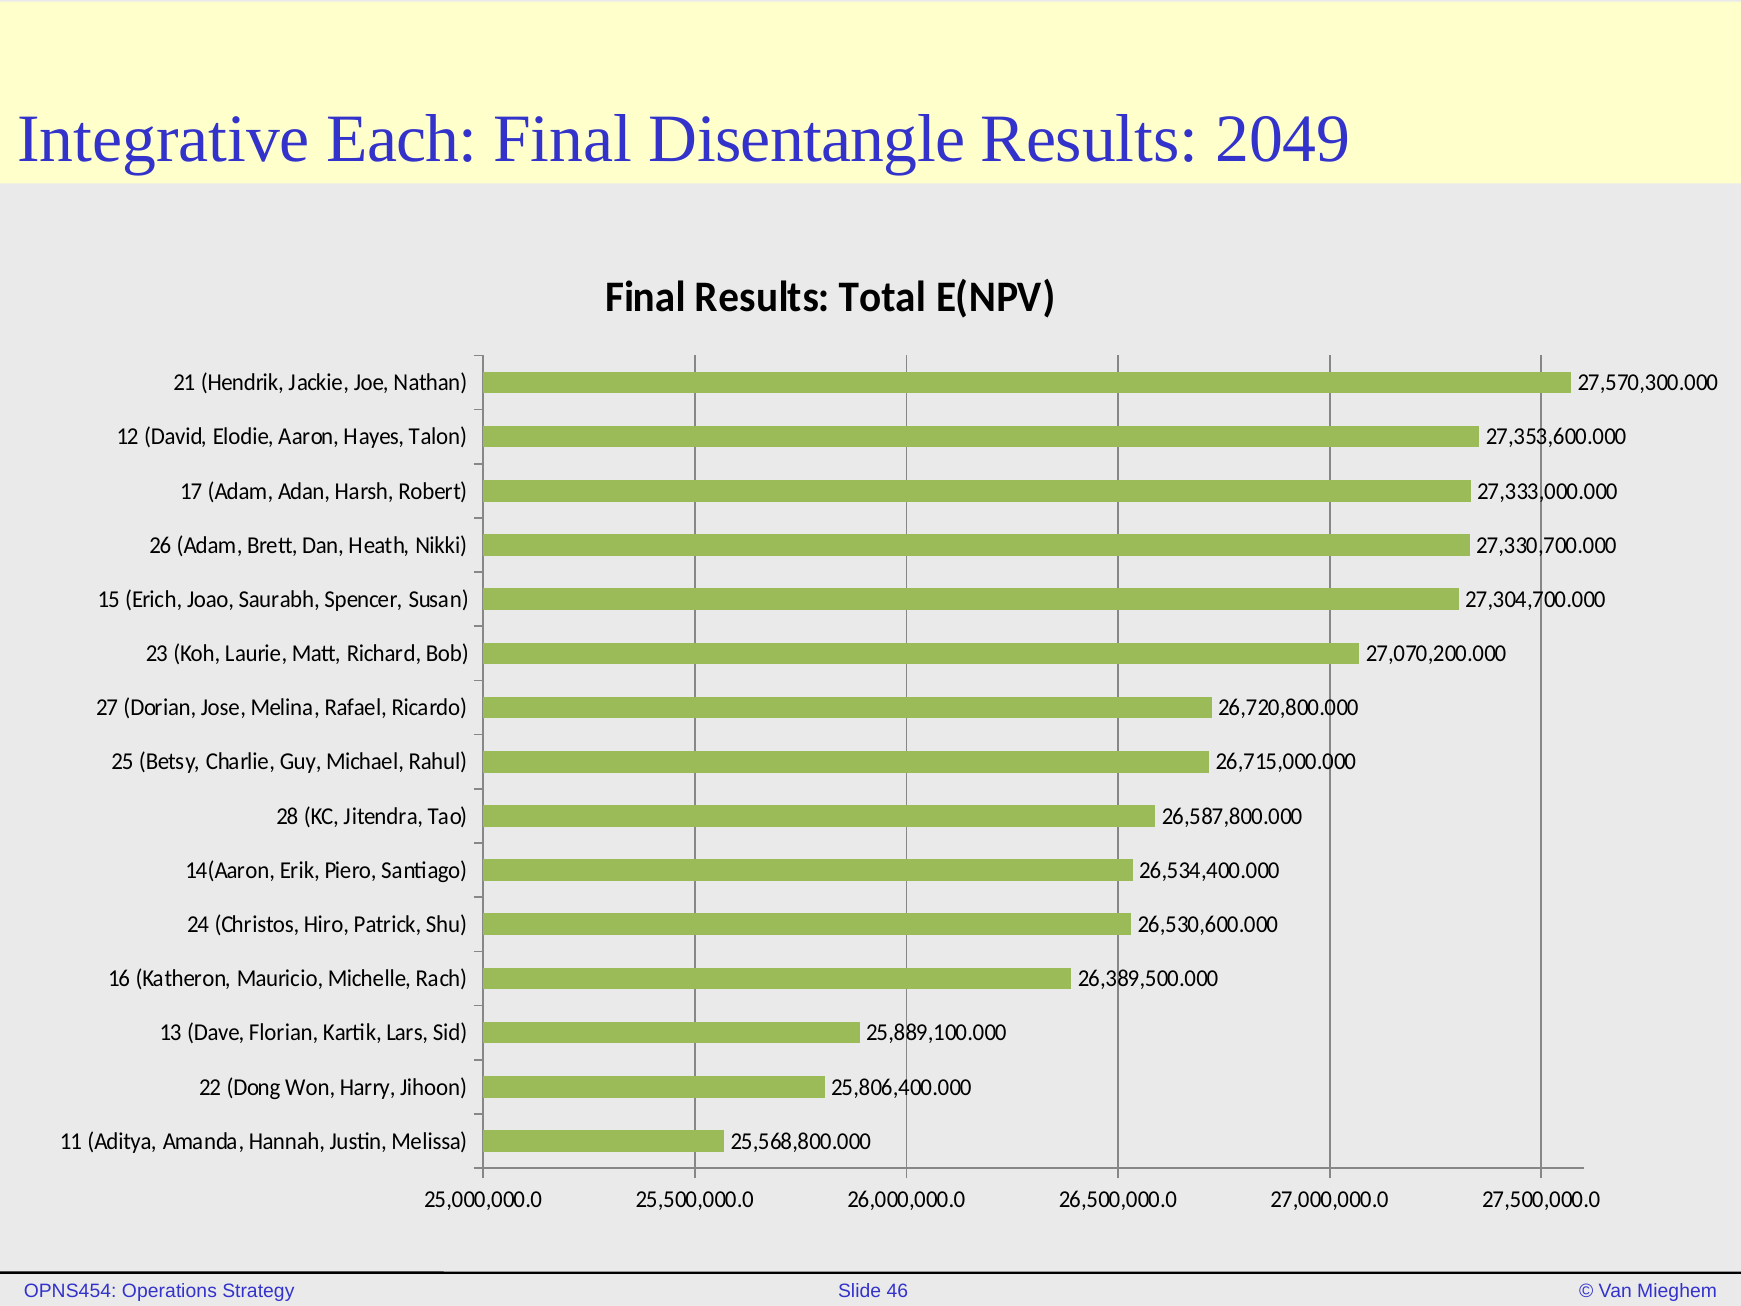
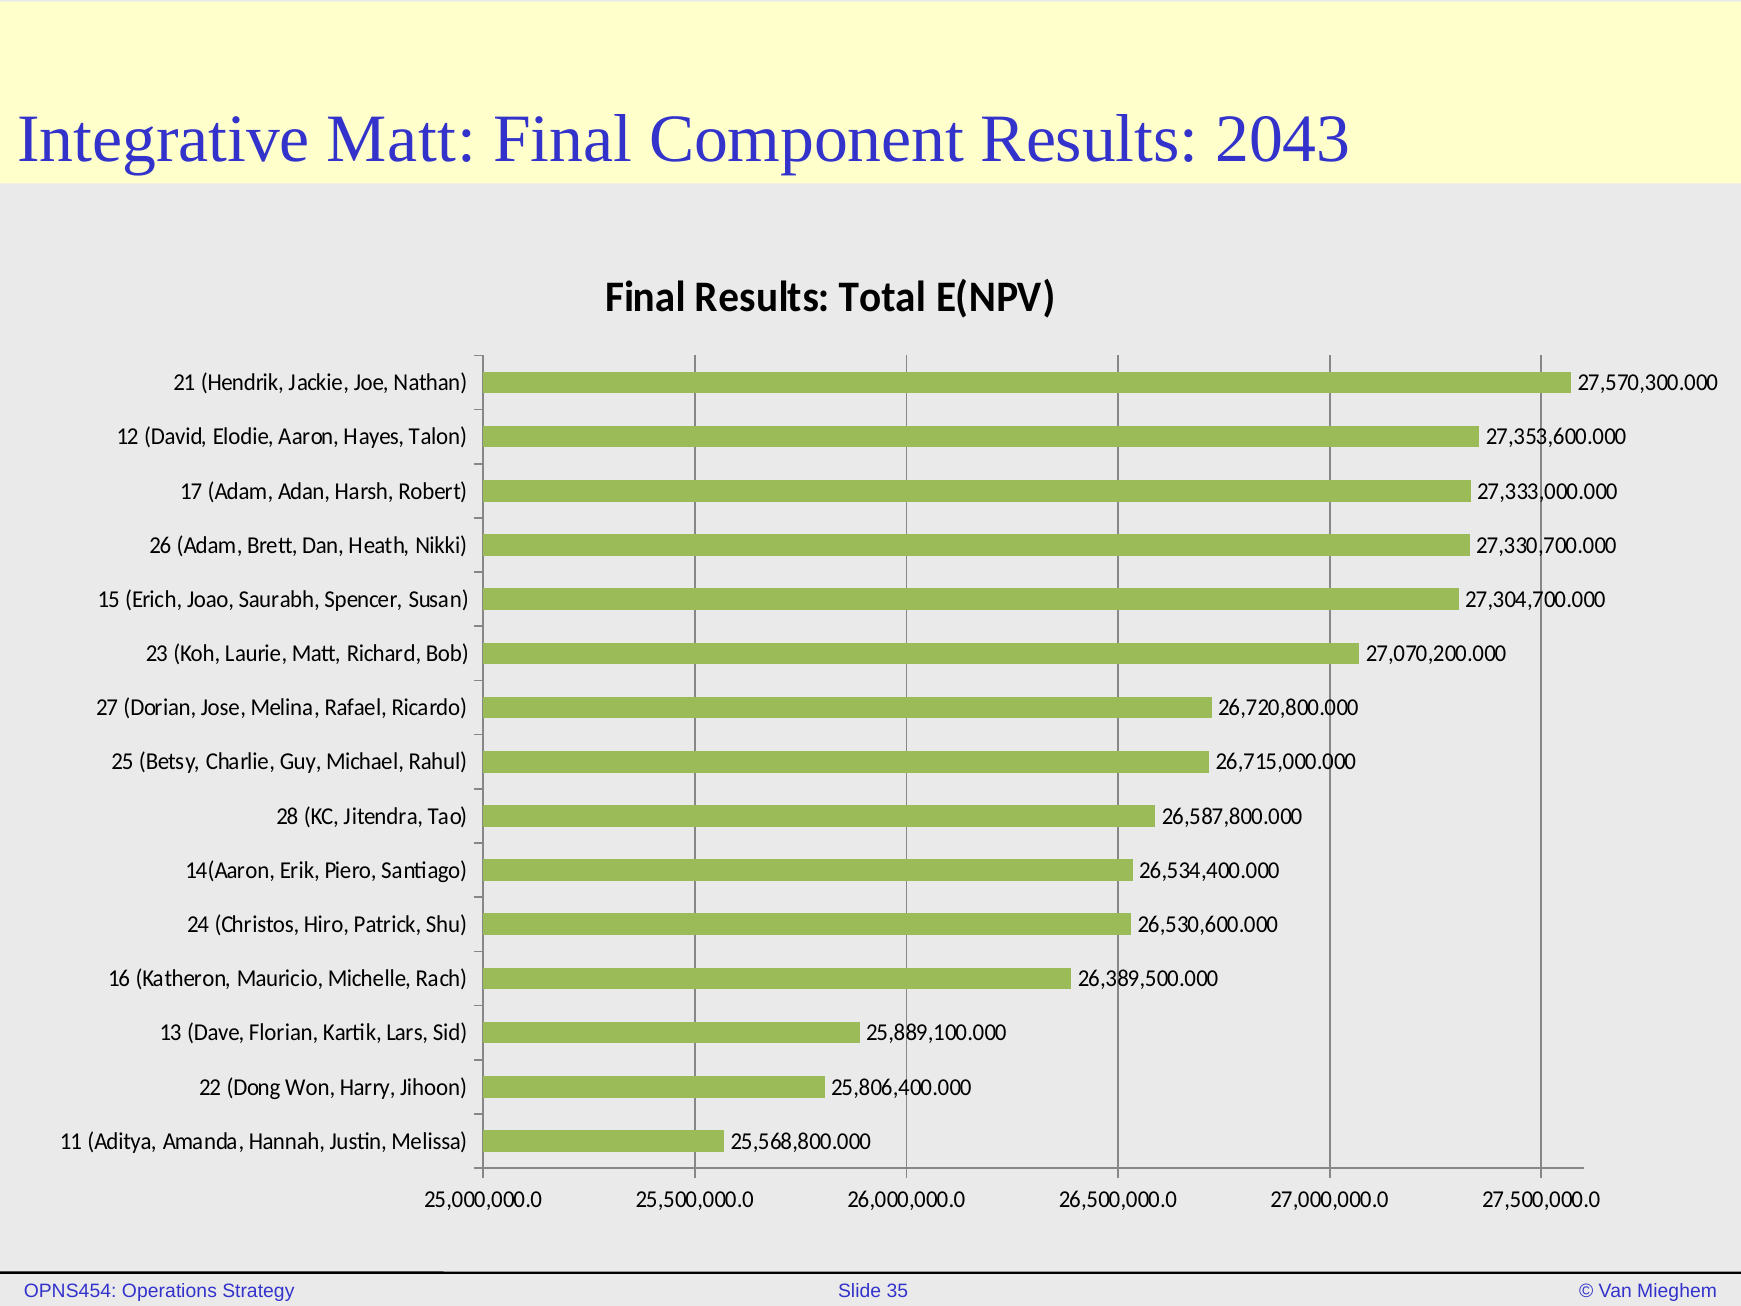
Integrative Each: Each -> Matt
Disentangle: Disentangle -> Component
2049: 2049 -> 2043
46: 46 -> 35
